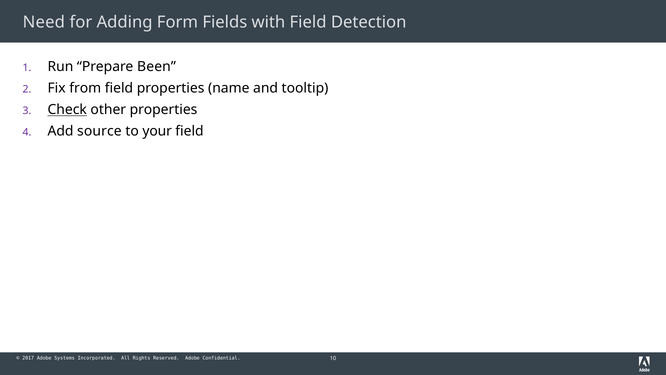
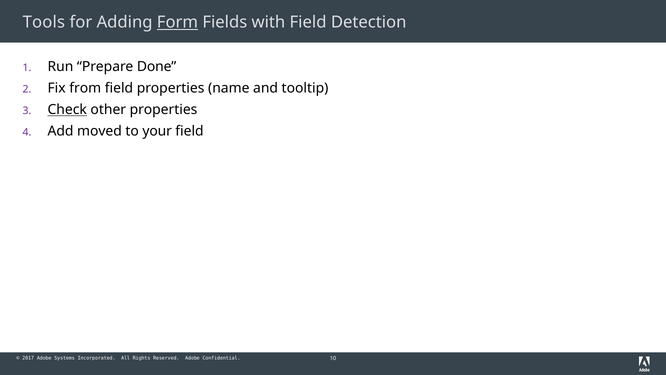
Need: Need -> Tools
Form underline: none -> present
Been: Been -> Done
source: source -> moved
